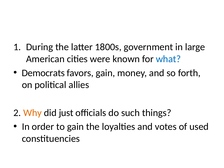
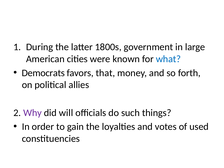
favors gain: gain -> that
Why colour: orange -> purple
just: just -> will
